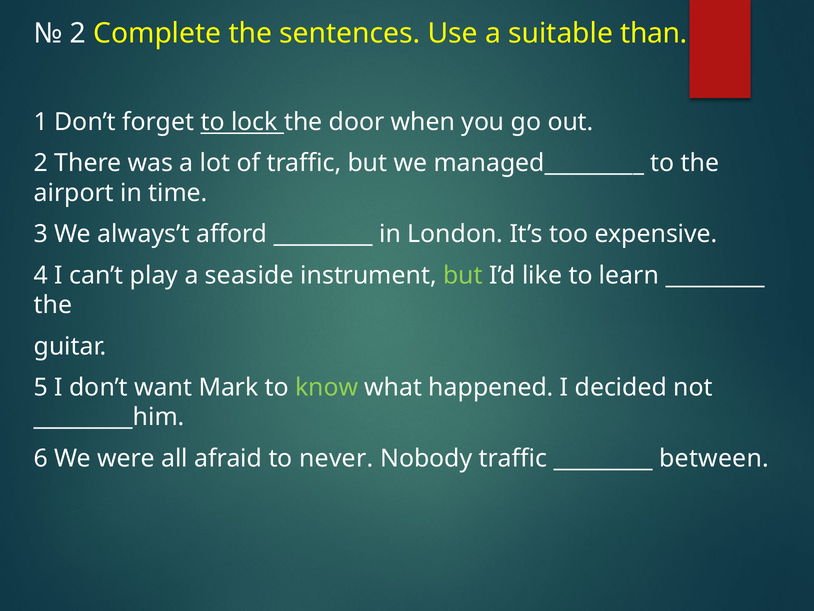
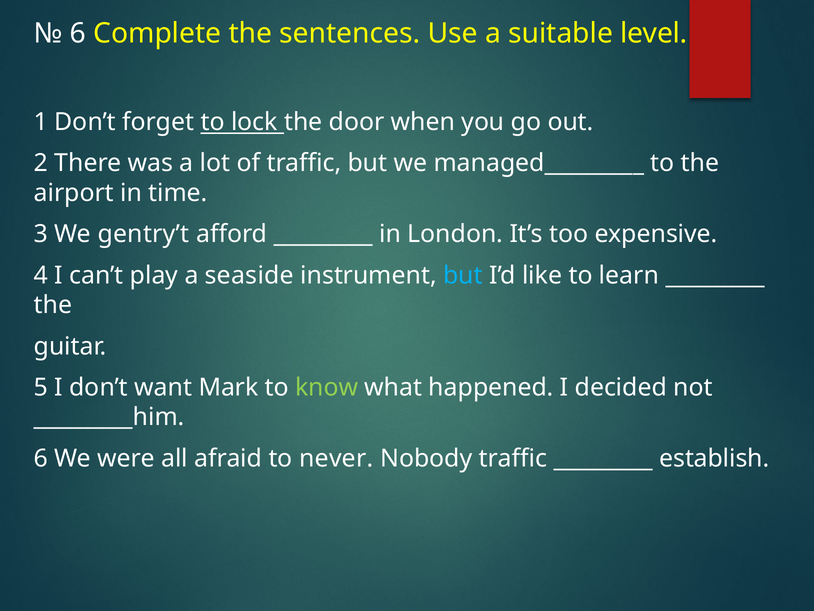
2 at (78, 33): 2 -> 6
than: than -> level
always’t: always’t -> gentry’t
but at (463, 275) colour: light green -> light blue
between: between -> establish
